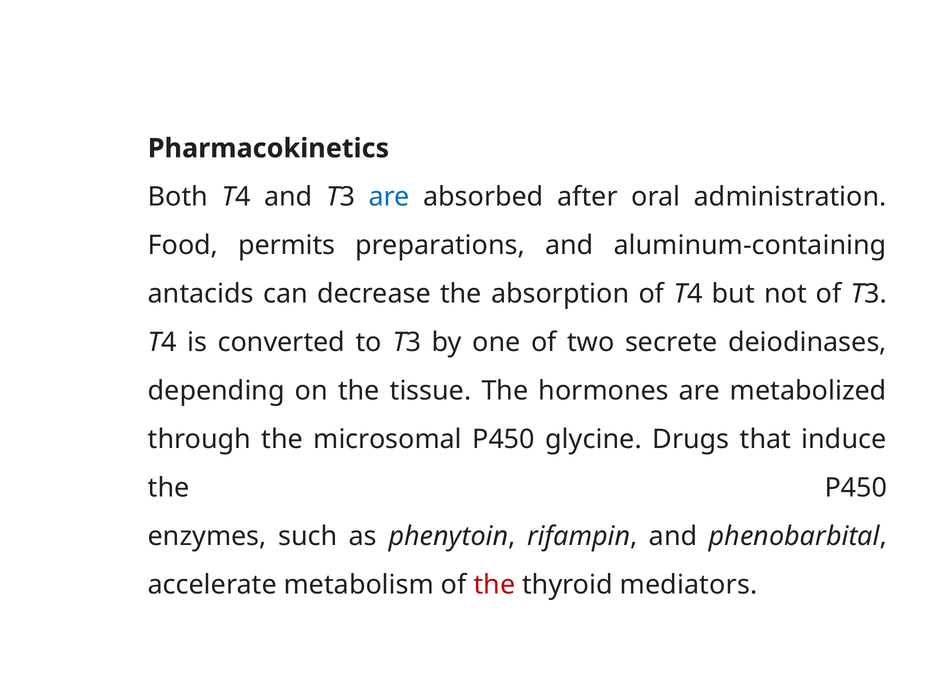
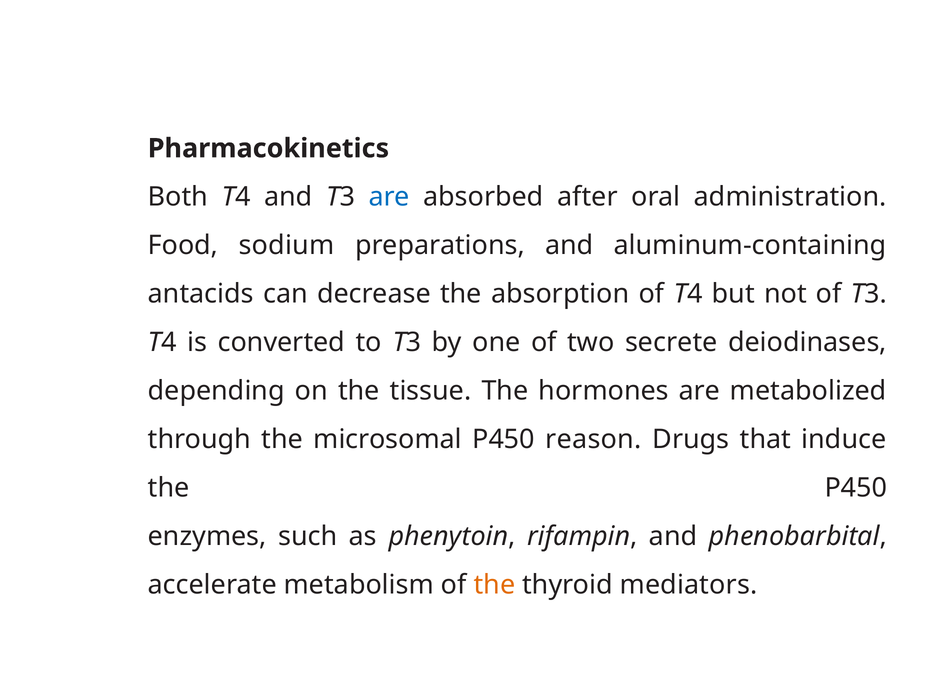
permits: permits -> sodium
glycine: glycine -> reason
the at (494, 585) colour: red -> orange
